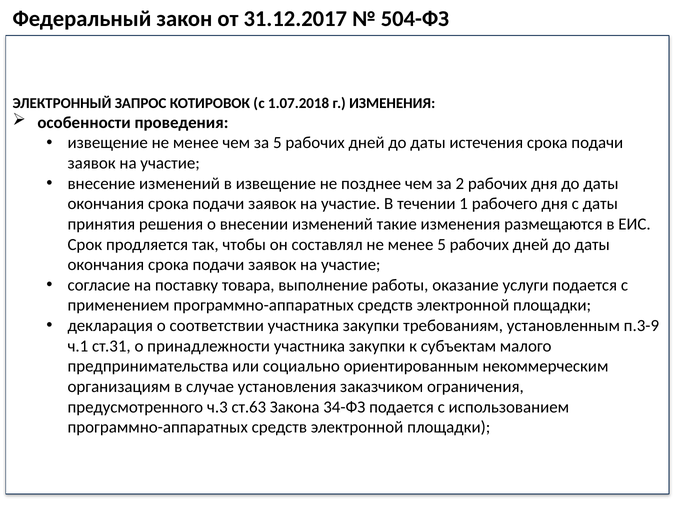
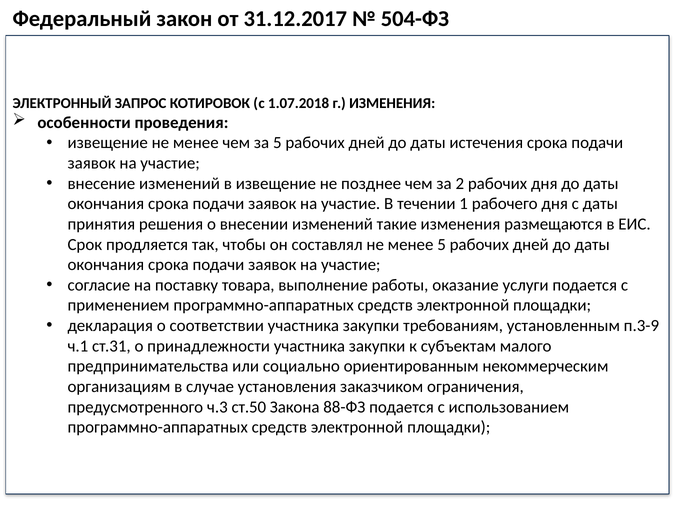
ст.63: ст.63 -> ст.50
34-ФЗ: 34-ФЗ -> 88-ФЗ
